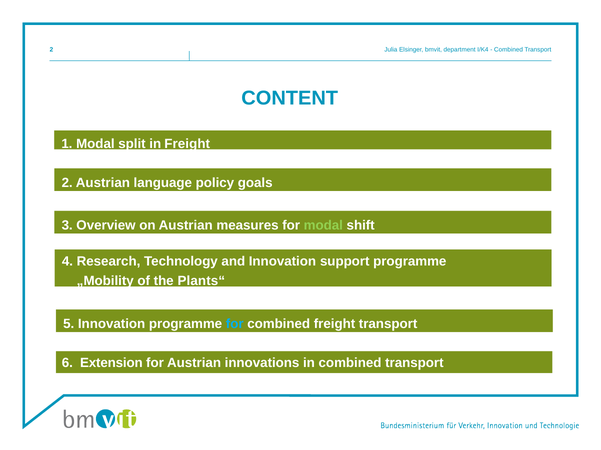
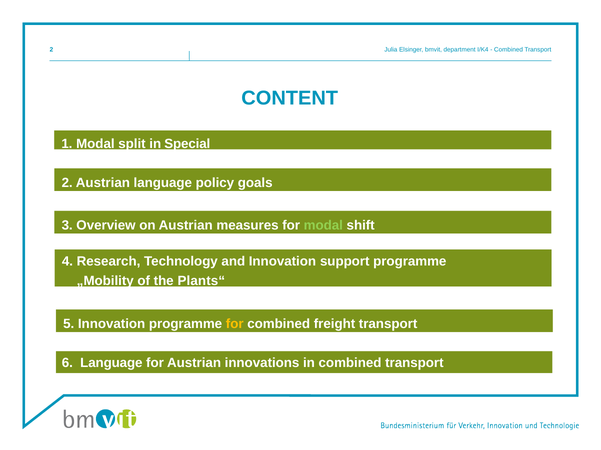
in Freight: Freight -> Special
for at (235, 324) colour: light blue -> yellow
6 Extension: Extension -> Language
